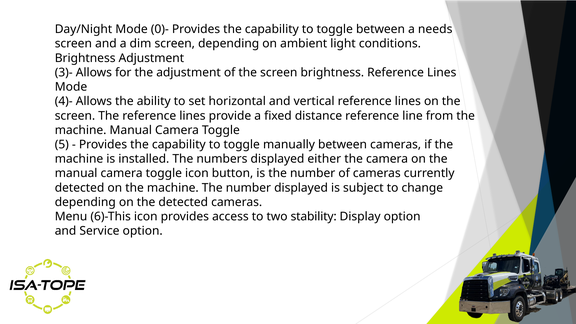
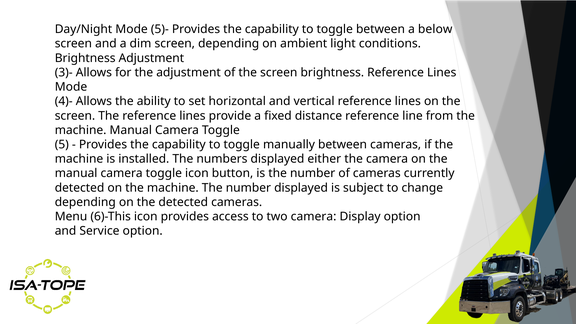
0)-: 0)- -> 5)-
needs: needs -> below
two stability: stability -> camera
